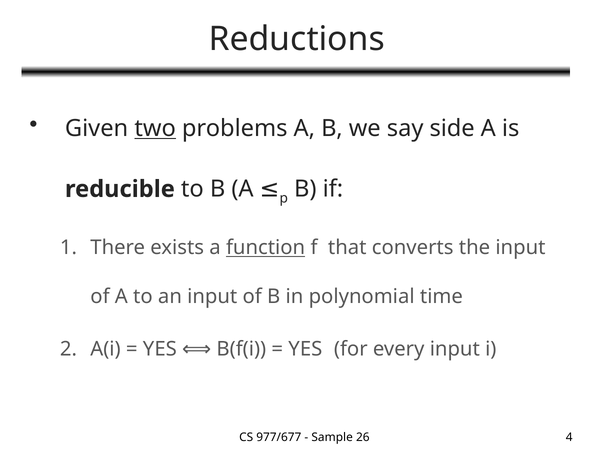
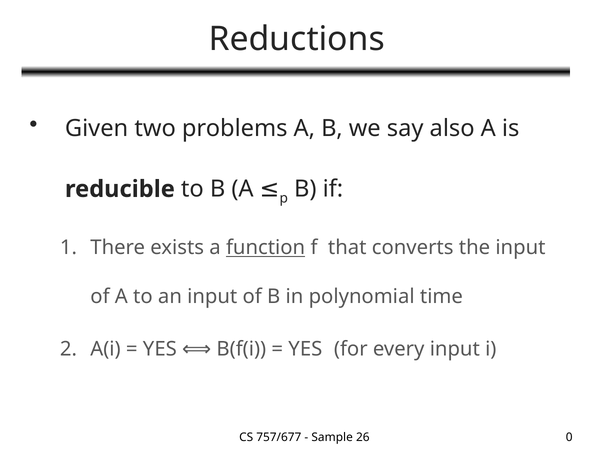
two underline: present -> none
side: side -> also
977/677: 977/677 -> 757/677
4: 4 -> 0
